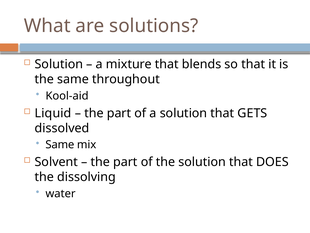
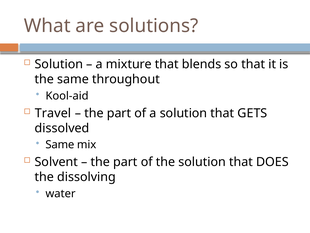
Liquid: Liquid -> Travel
